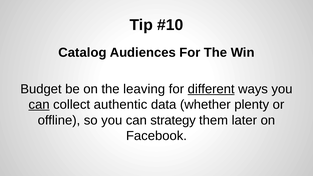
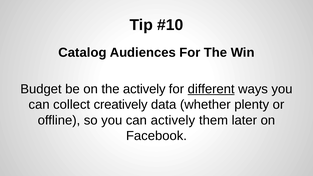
the leaving: leaving -> actively
can at (39, 105) underline: present -> none
authentic: authentic -> creatively
can strategy: strategy -> actively
